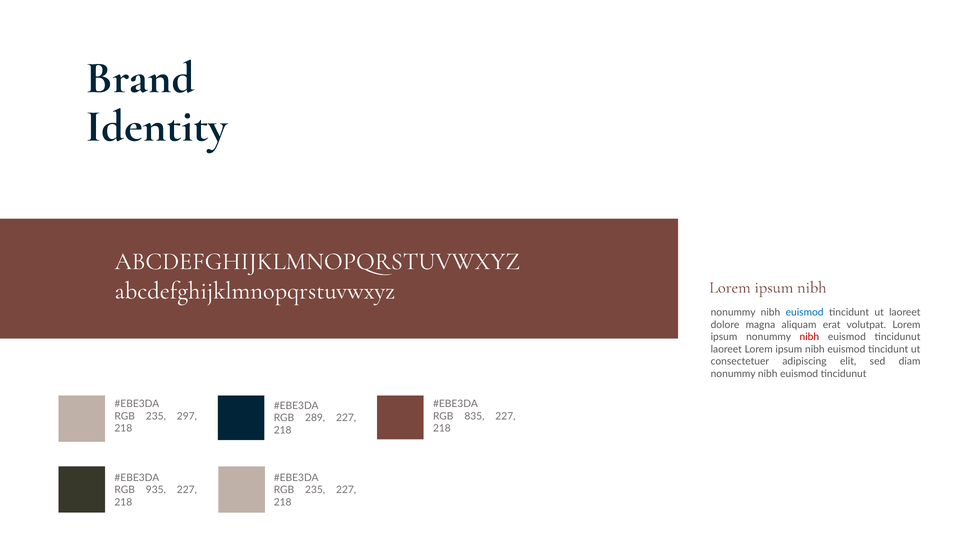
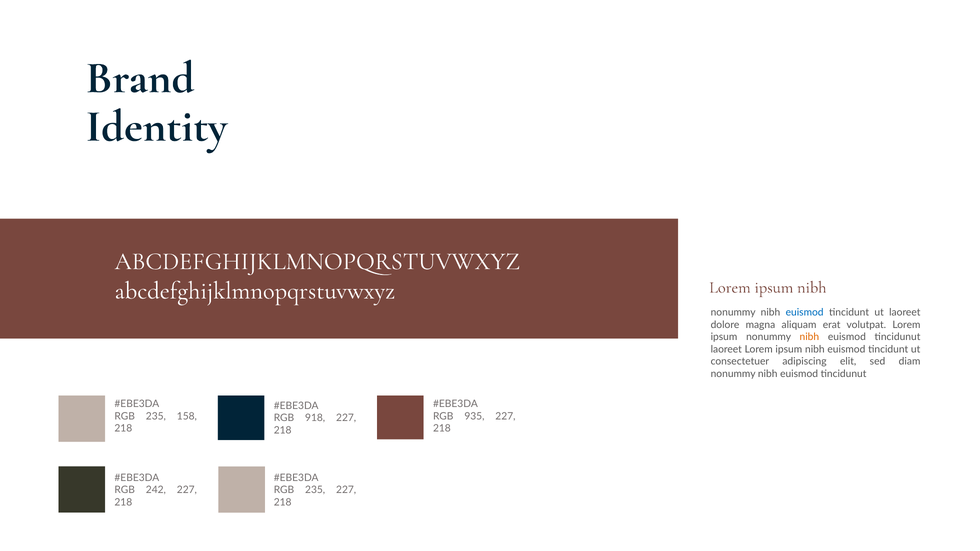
nibh at (809, 337) colour: red -> orange
297: 297 -> 158
835: 835 -> 935
289: 289 -> 918
935: 935 -> 242
